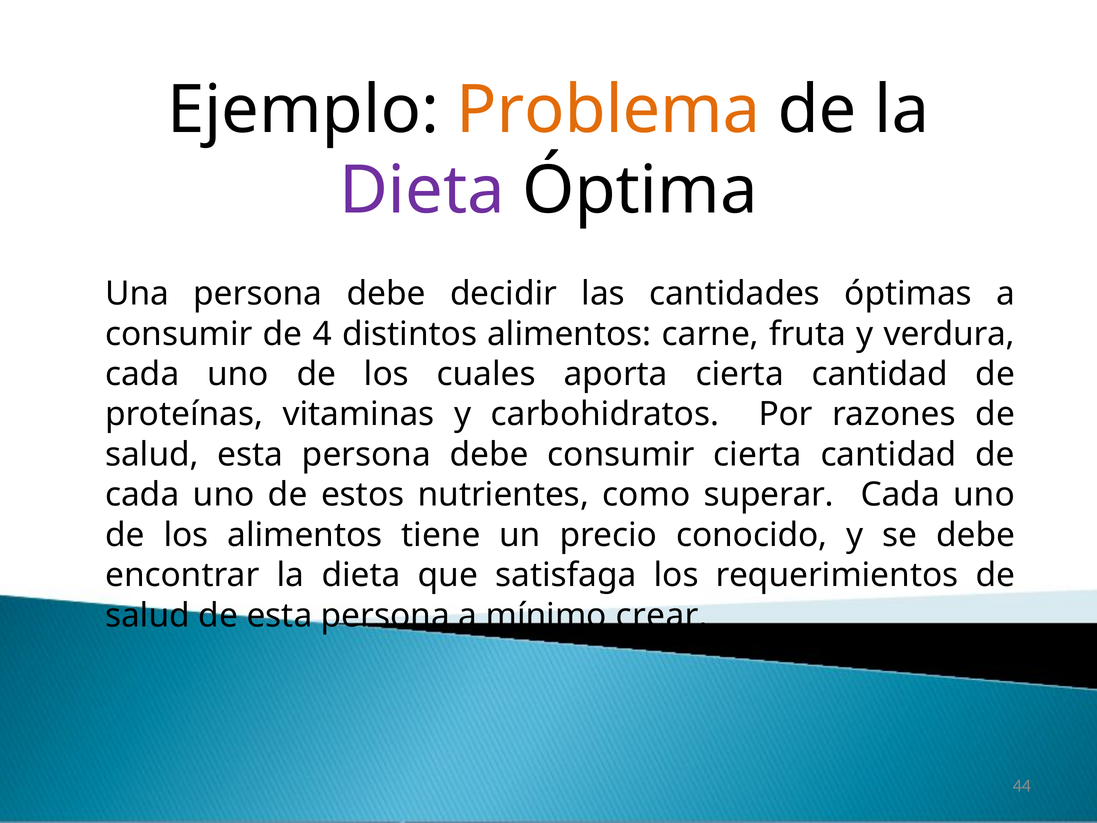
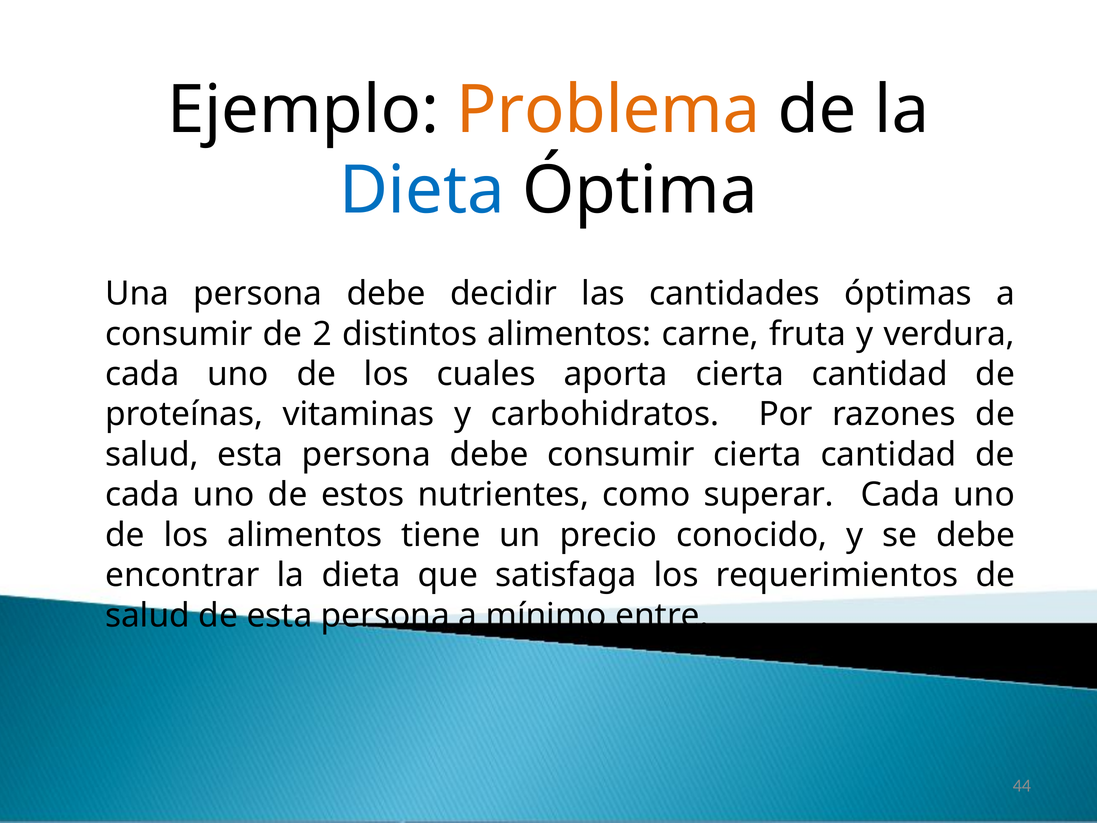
Dieta at (422, 191) colour: purple -> blue
4: 4 -> 2
crear: crear -> entre
